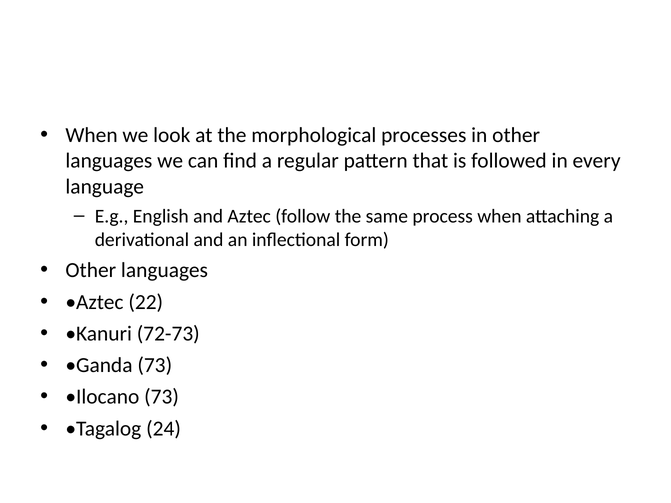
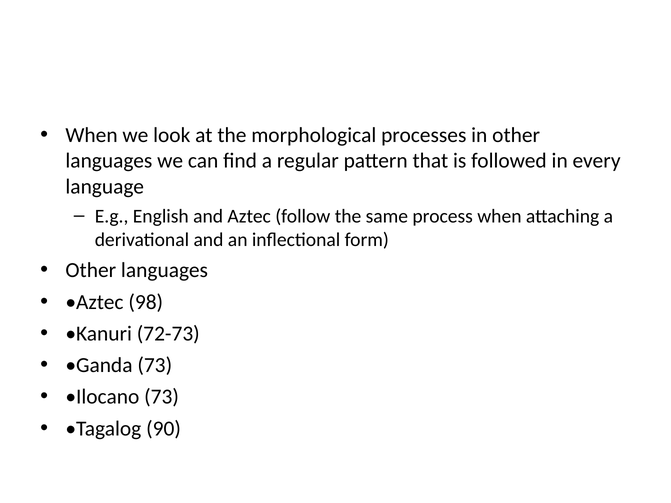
22: 22 -> 98
24: 24 -> 90
